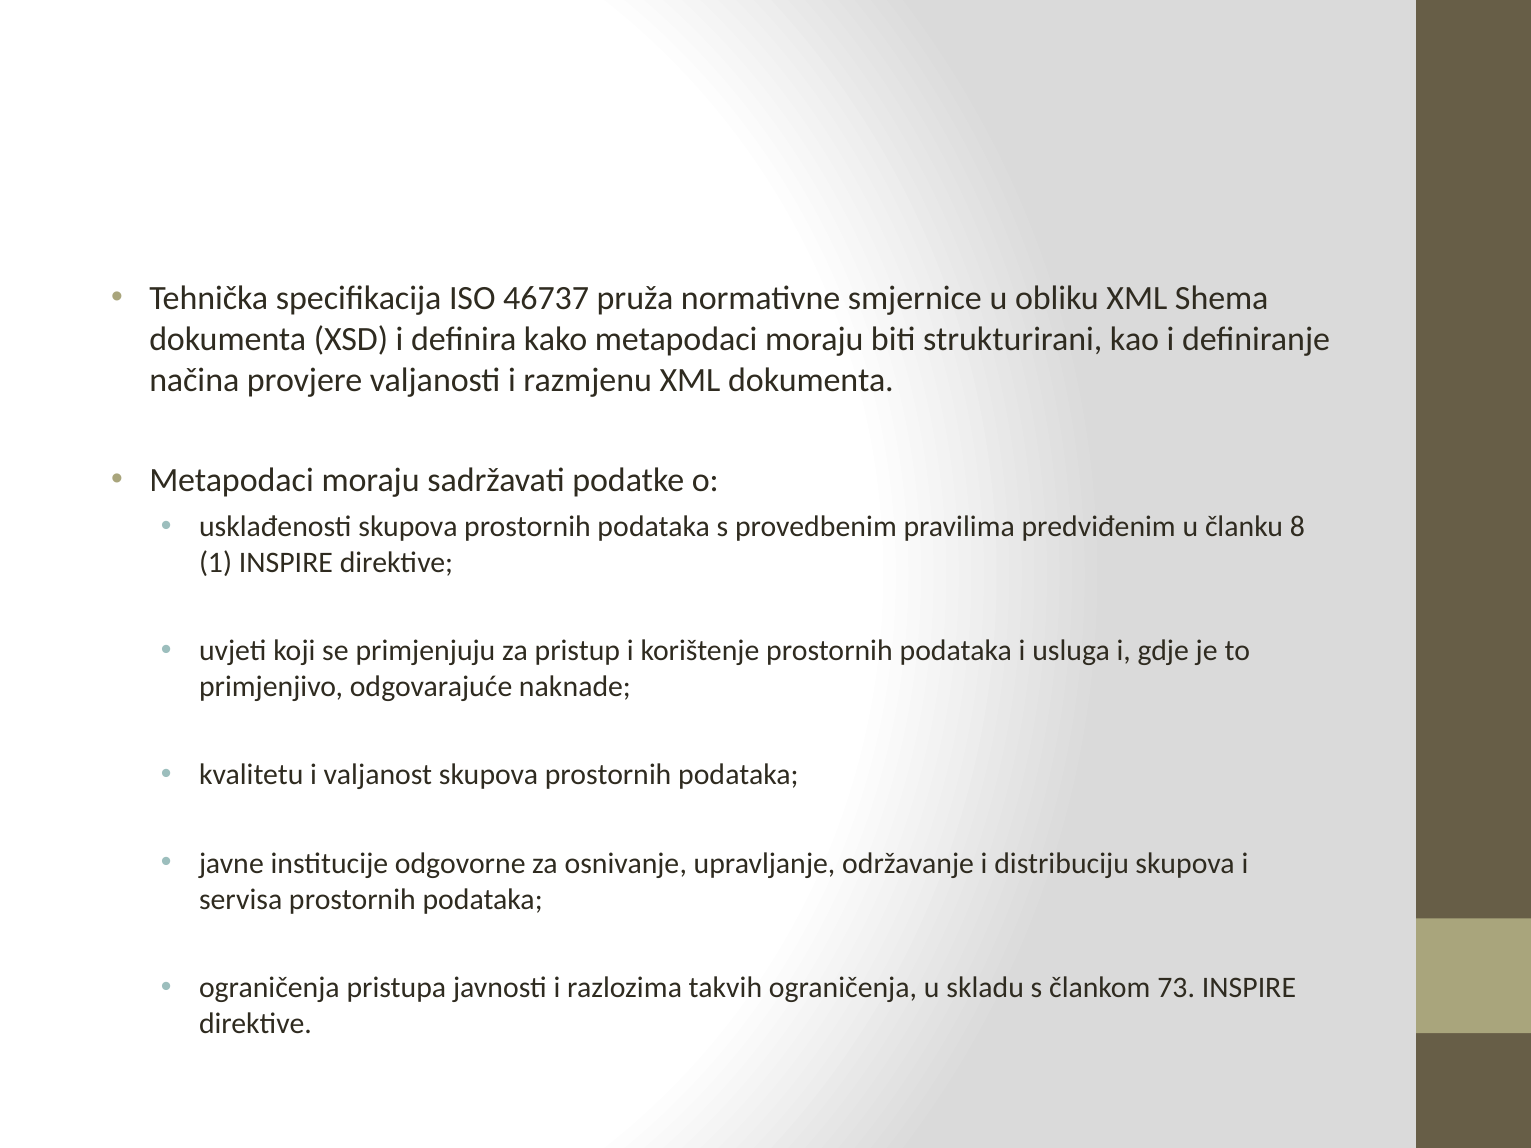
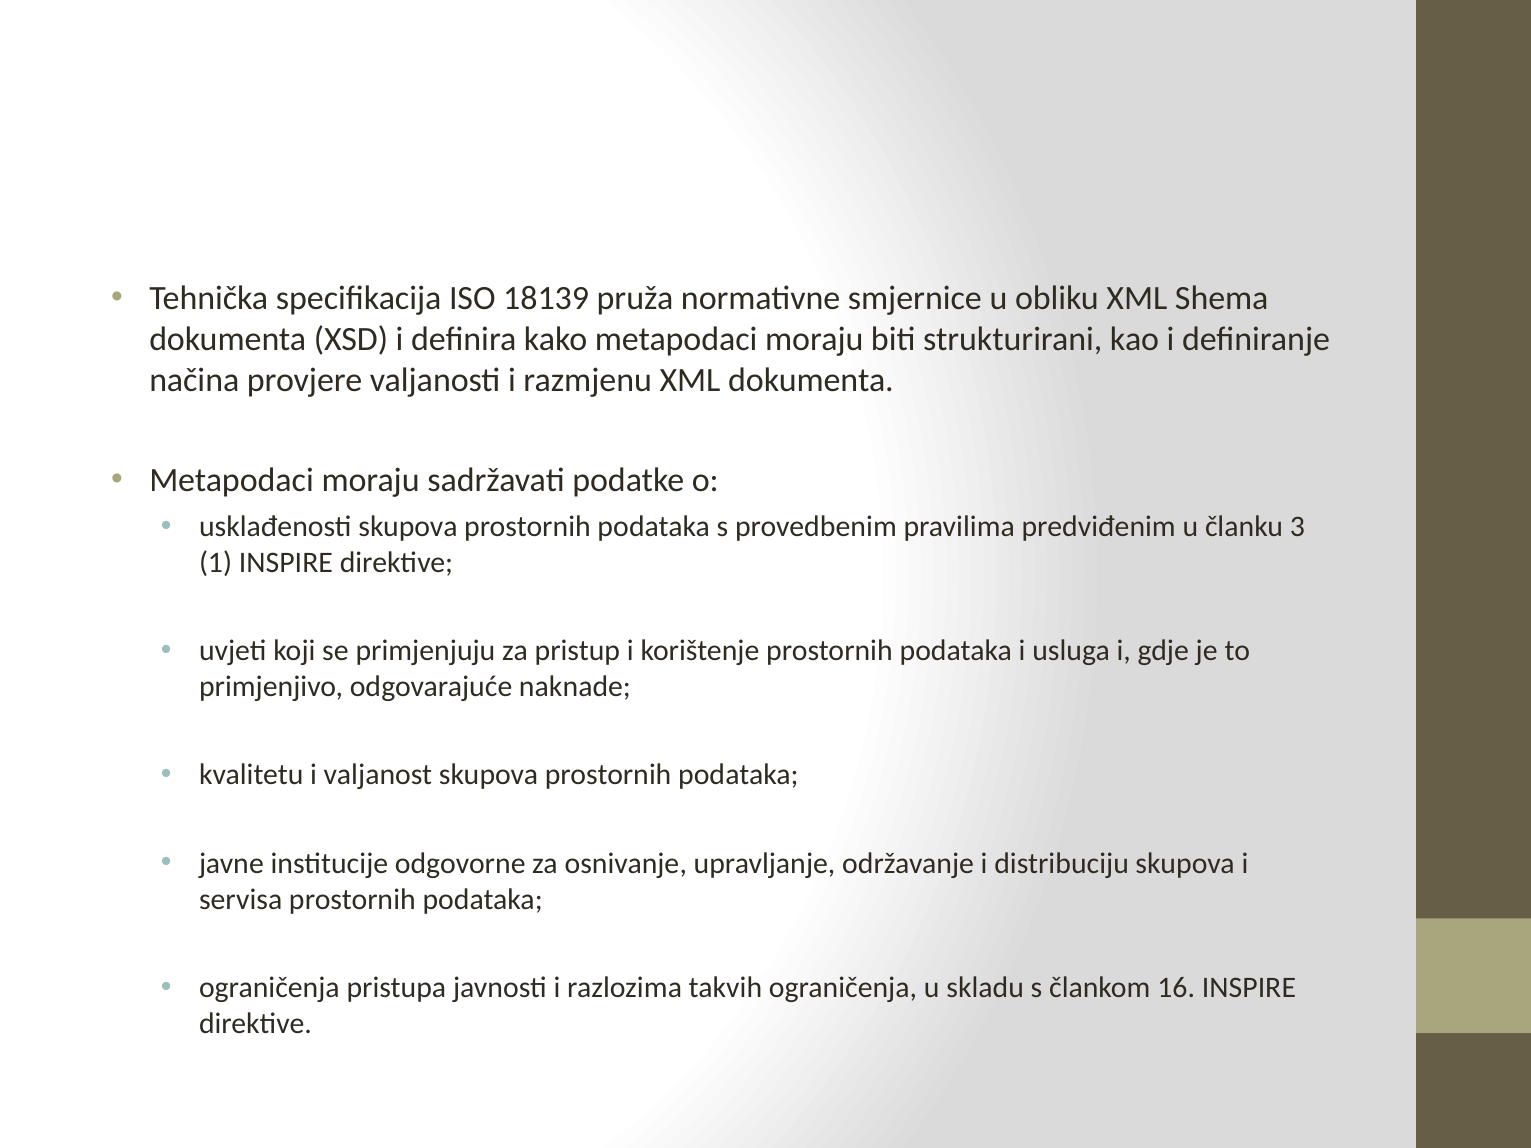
46737: 46737 -> 18139
8: 8 -> 3
73: 73 -> 16
